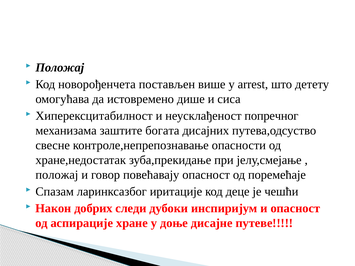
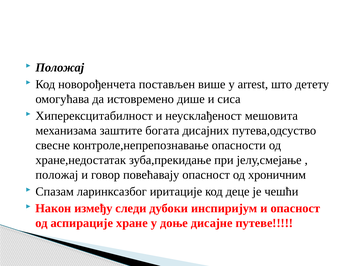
попречног: попречног -> мешовита
поремећаје: поремећаје -> хроничним
добрих: добрих -> између
